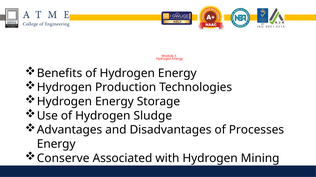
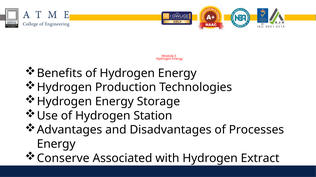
Sludge: Sludge -> Station
Mining: Mining -> Extract
